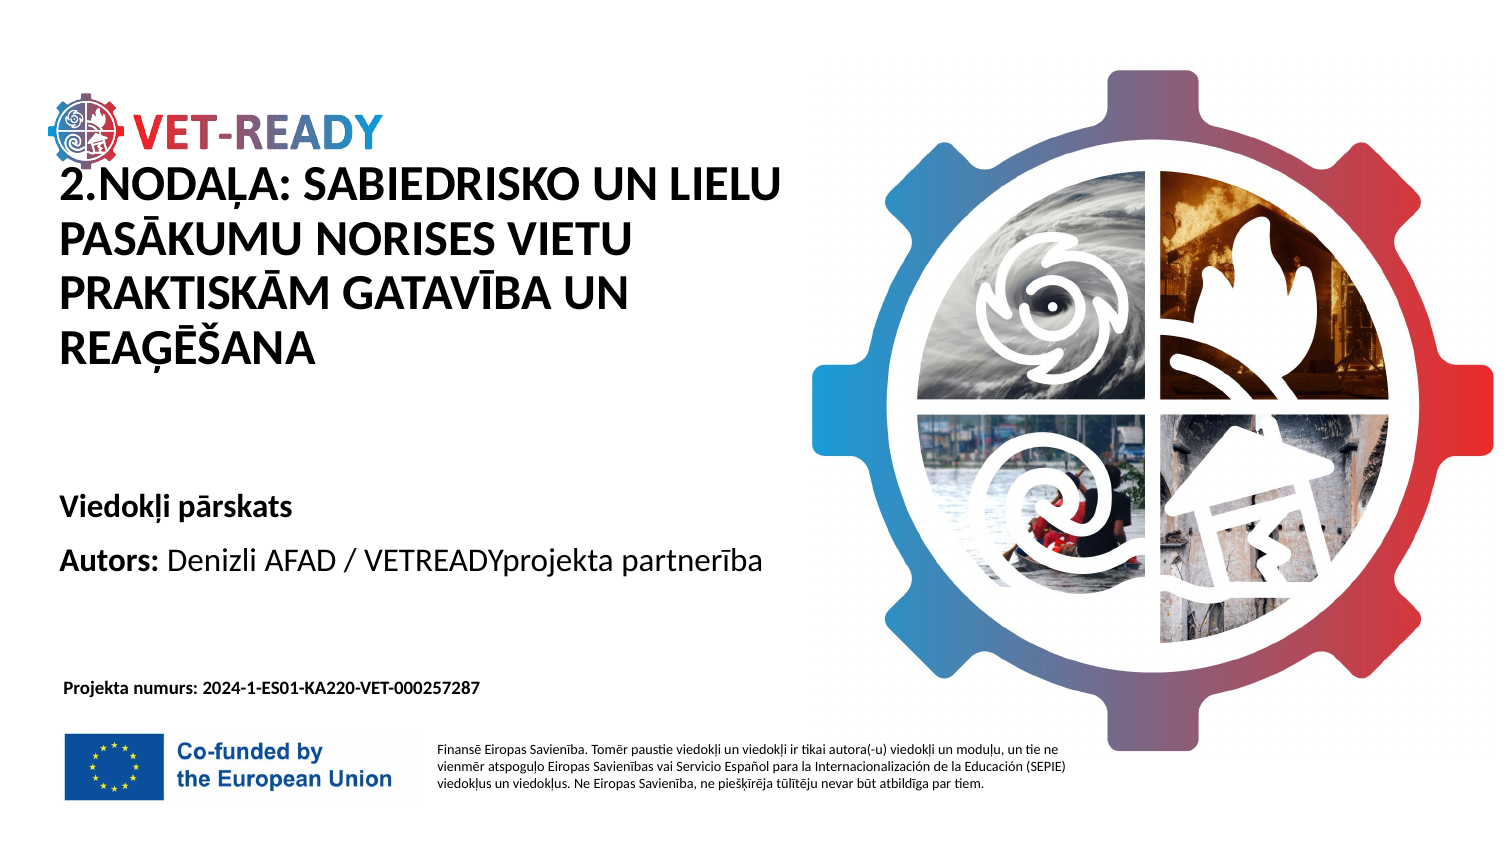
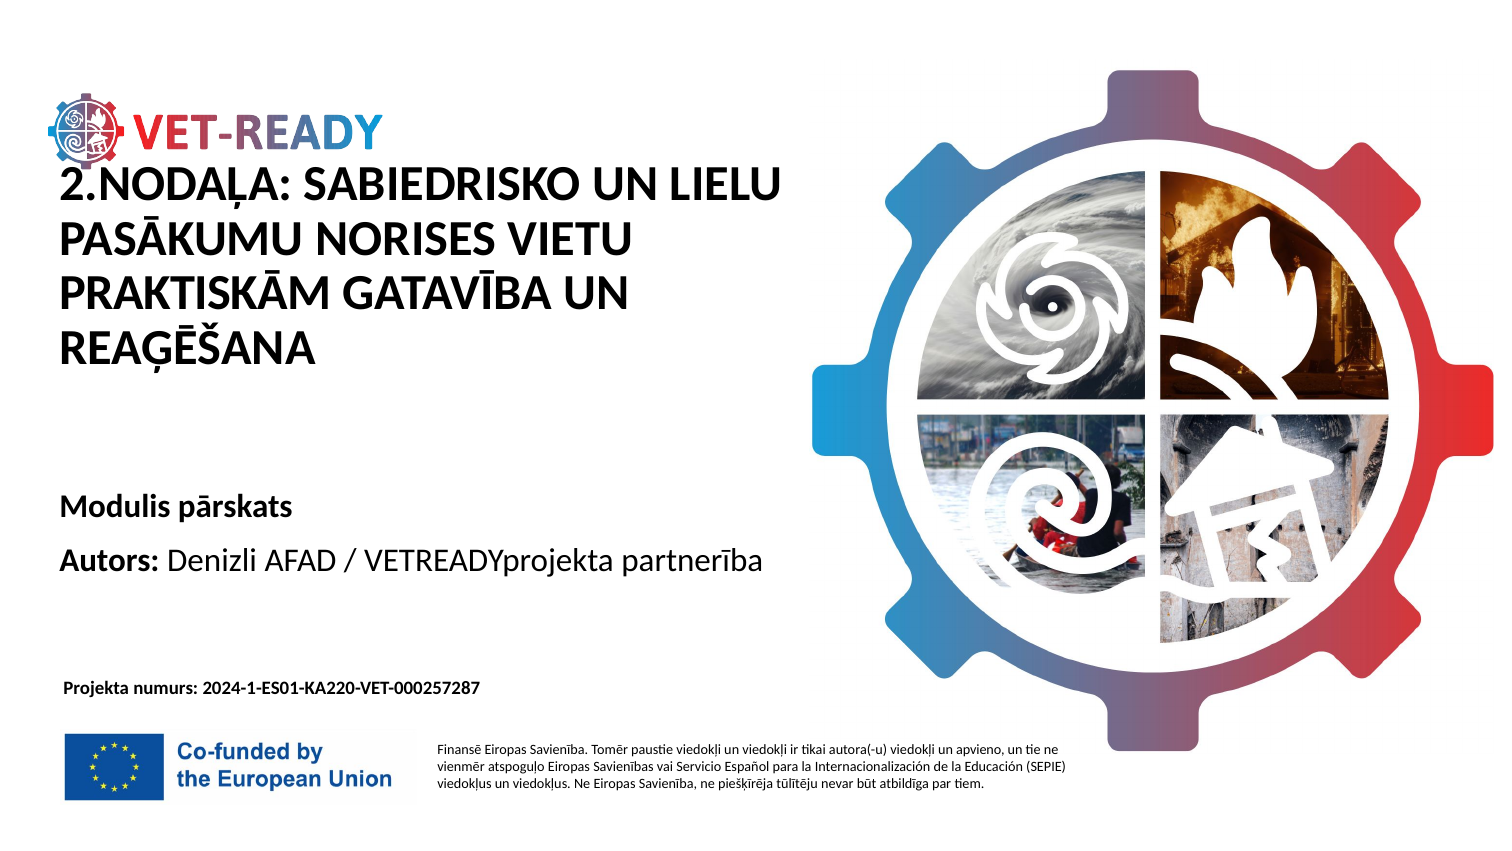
Viedokļi at (115, 506): Viedokļi -> Modulis
moduļu: moduļu -> apvieno
